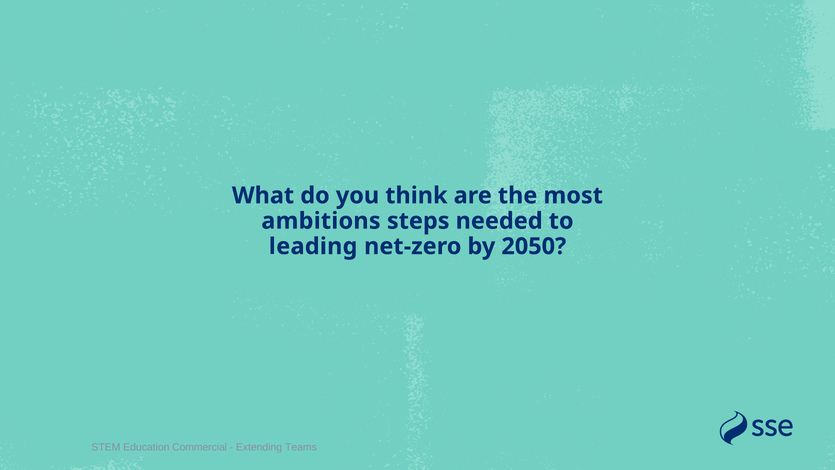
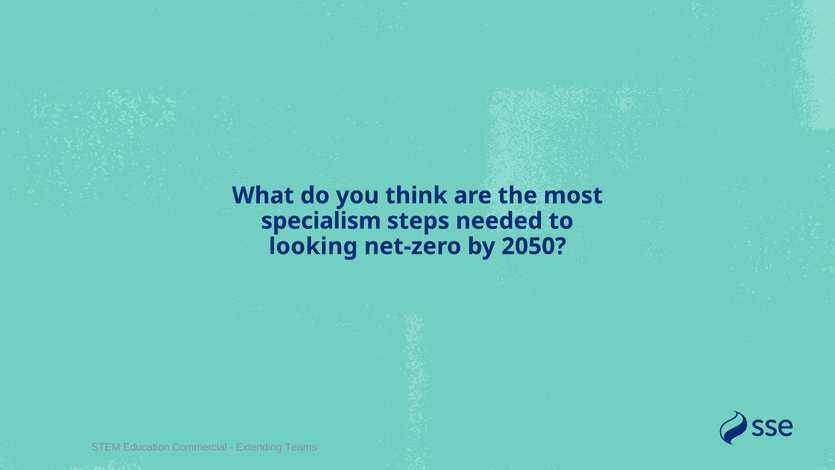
ambitions: ambitions -> specialism
leading: leading -> looking
